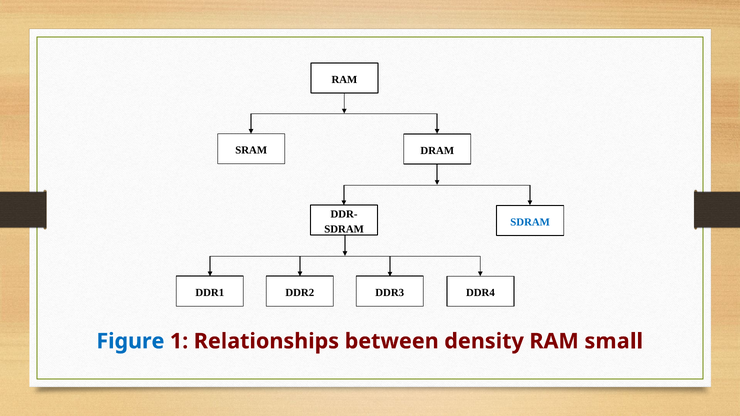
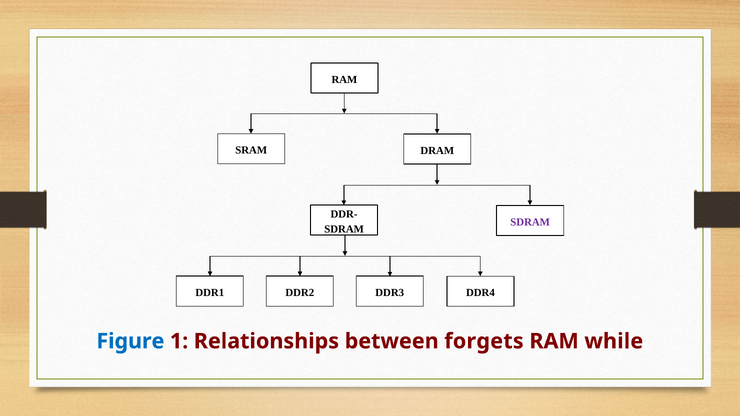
SDRAM at (530, 222) colour: blue -> purple
density: density -> forgets
small: small -> while
